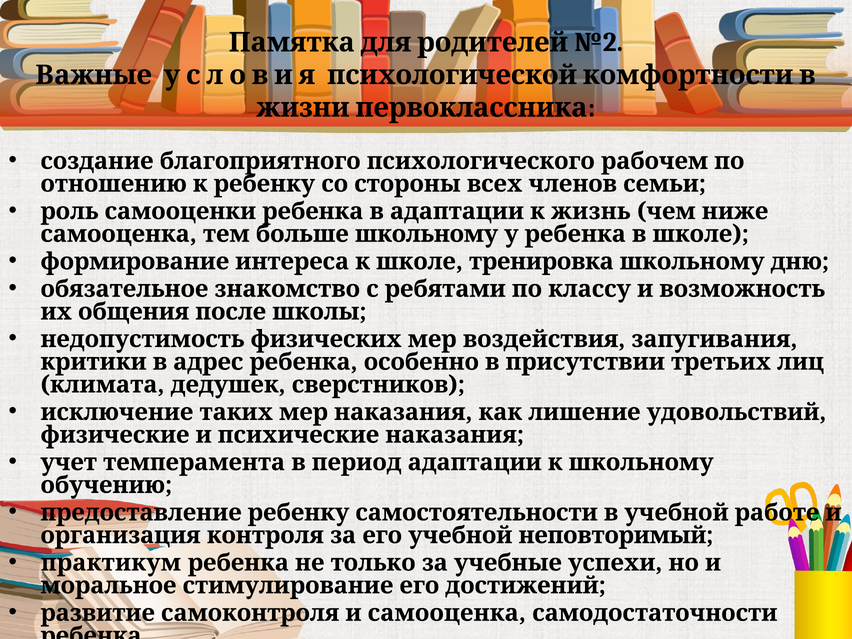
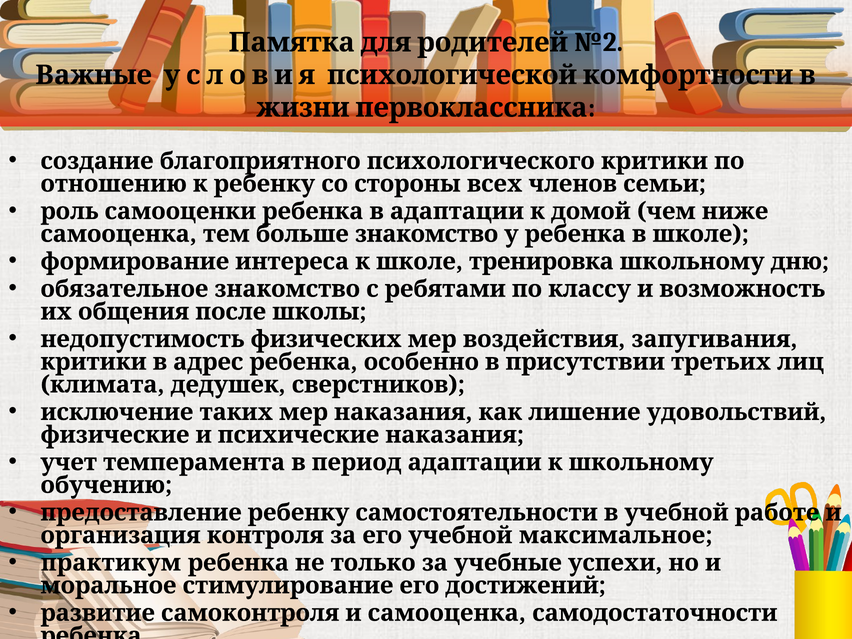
психологического рабочем: рабочем -> критики
жизнь: жизнь -> домой
больше школьному: школьному -> знакомство
неповторимый: неповторимый -> максимальное
